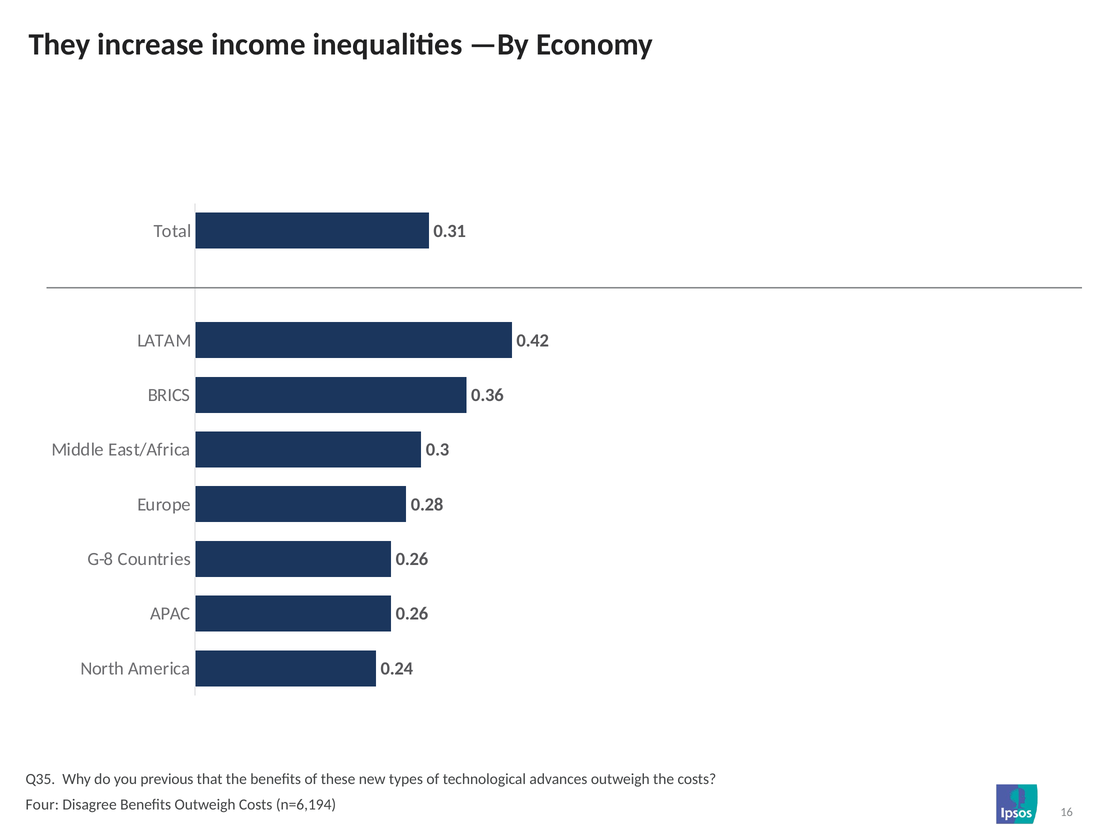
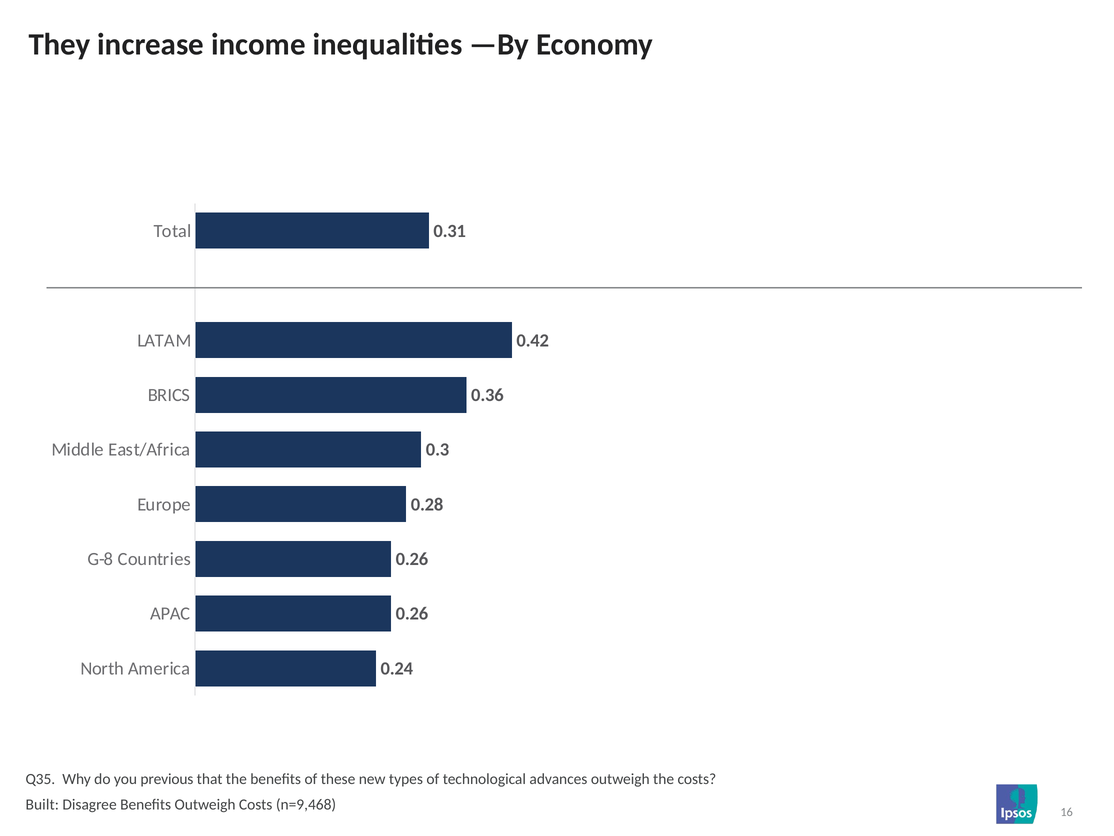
Four: Four -> Built
n=6,194: n=6,194 -> n=9,468
